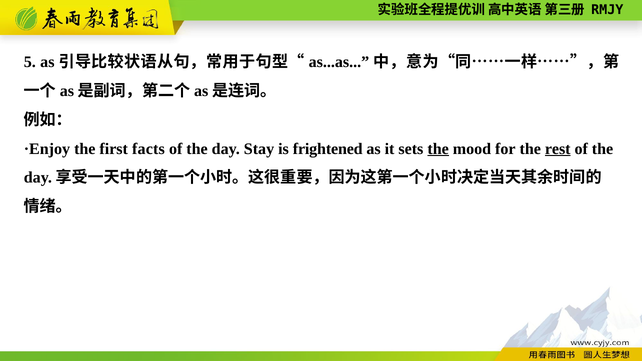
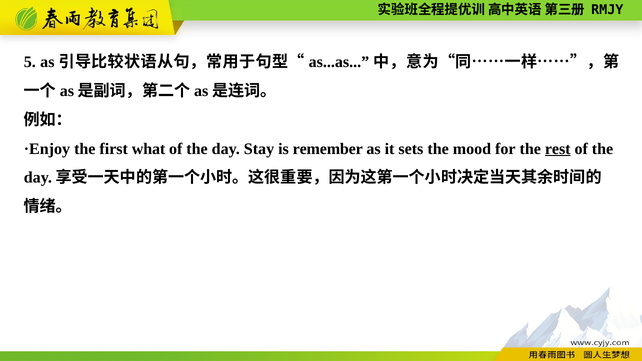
facts: facts -> what
frightened: frightened -> remember
the at (438, 149) underline: present -> none
